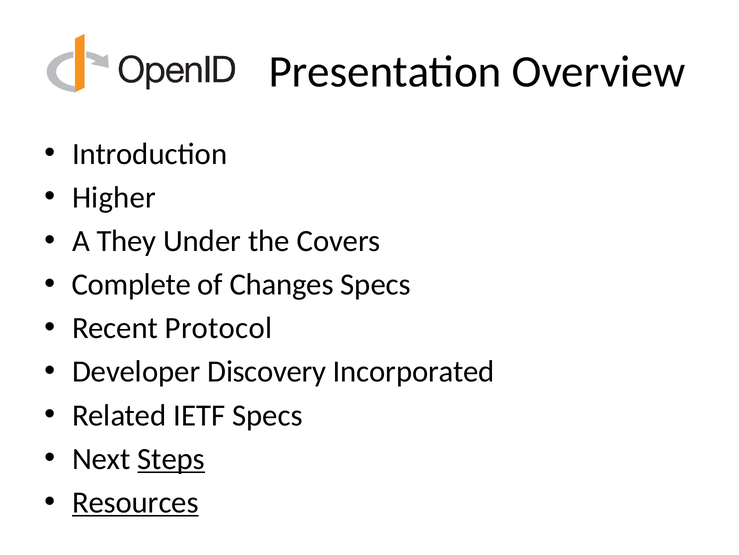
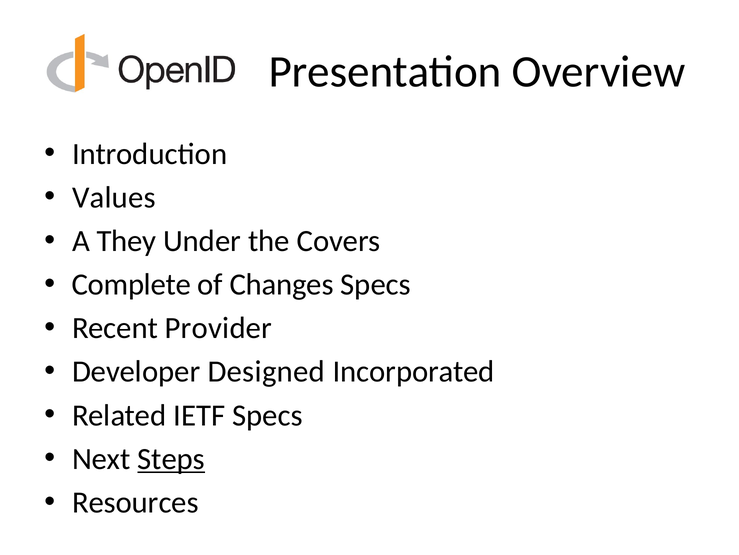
Higher: Higher -> Values
Protocol: Protocol -> Provider
Discovery: Discovery -> Designed
Resources underline: present -> none
